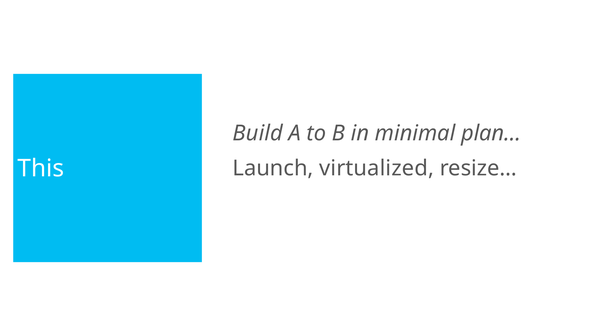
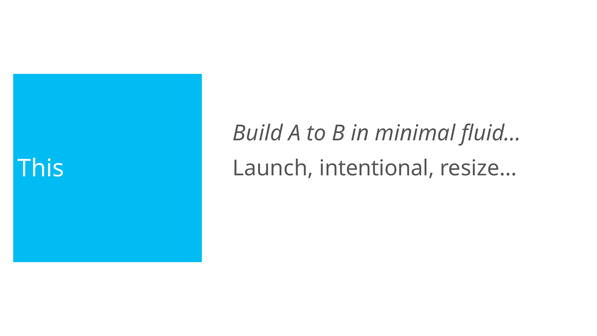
plan…: plan… -> fluid…
virtualized: virtualized -> intentional
